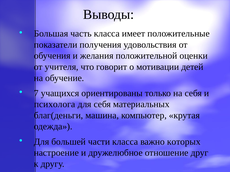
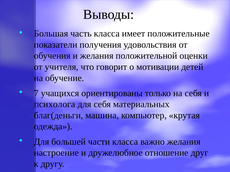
важно которых: которых -> желания
